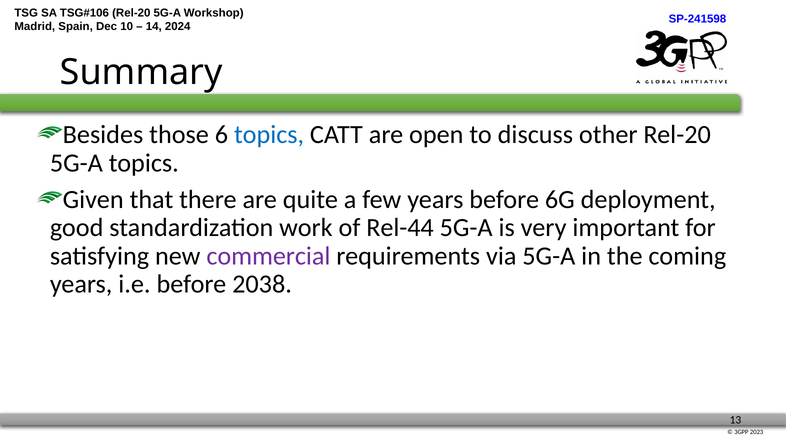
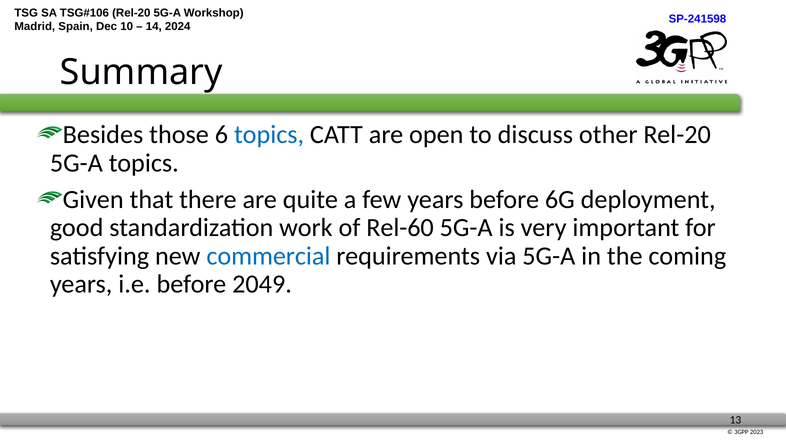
Rel-44: Rel-44 -> Rel-60
commercial colour: purple -> blue
2038: 2038 -> 2049
